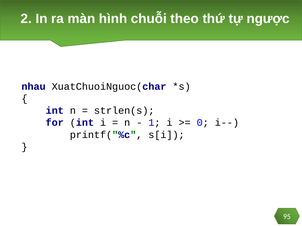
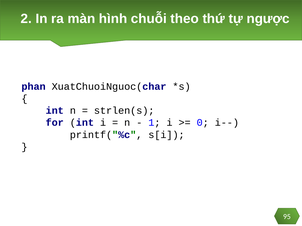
nhau: nhau -> phan
